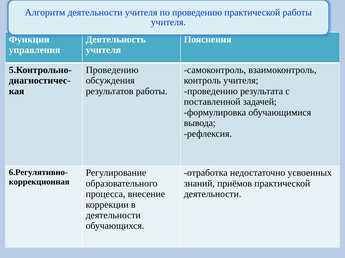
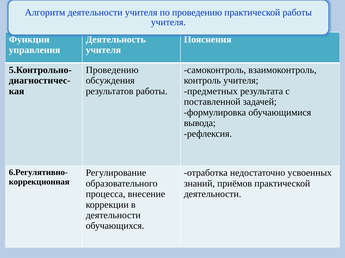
проведению at (211, 91): проведению -> предметных
